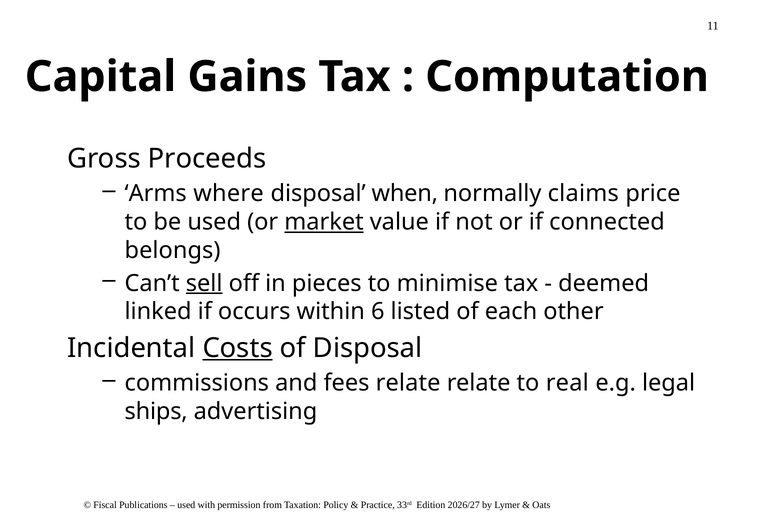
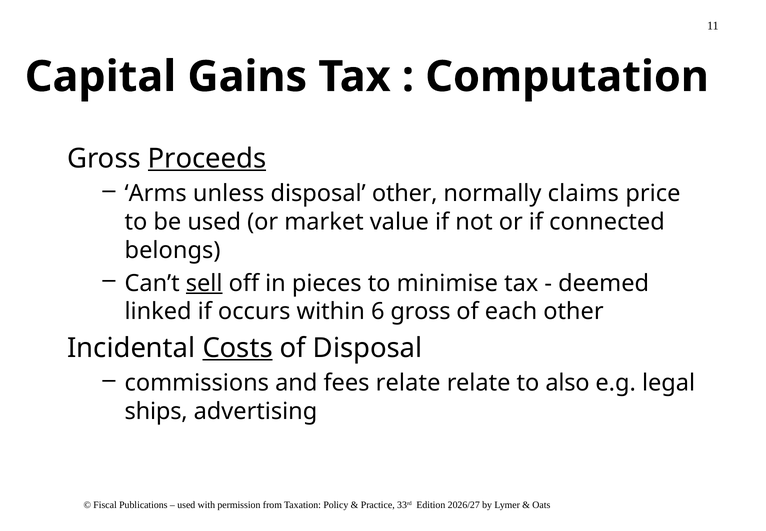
Proceeds underline: none -> present
where: where -> unless
disposal when: when -> other
market underline: present -> none
6 listed: listed -> gross
real: real -> also
